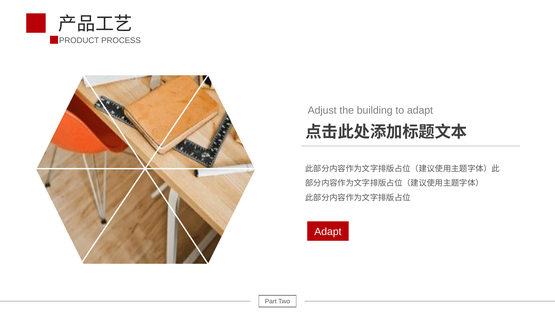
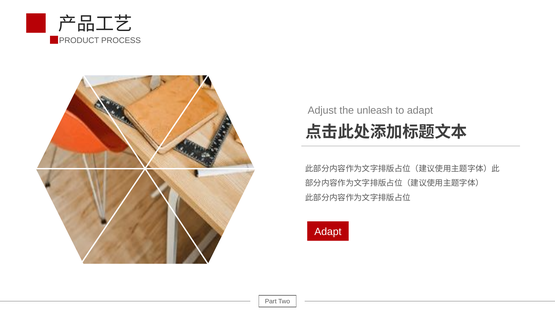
building: building -> unleash
